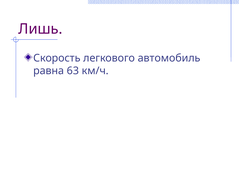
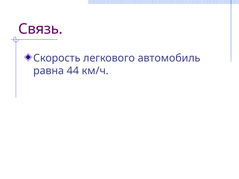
Лишь: Лишь -> Связь
63: 63 -> 44
